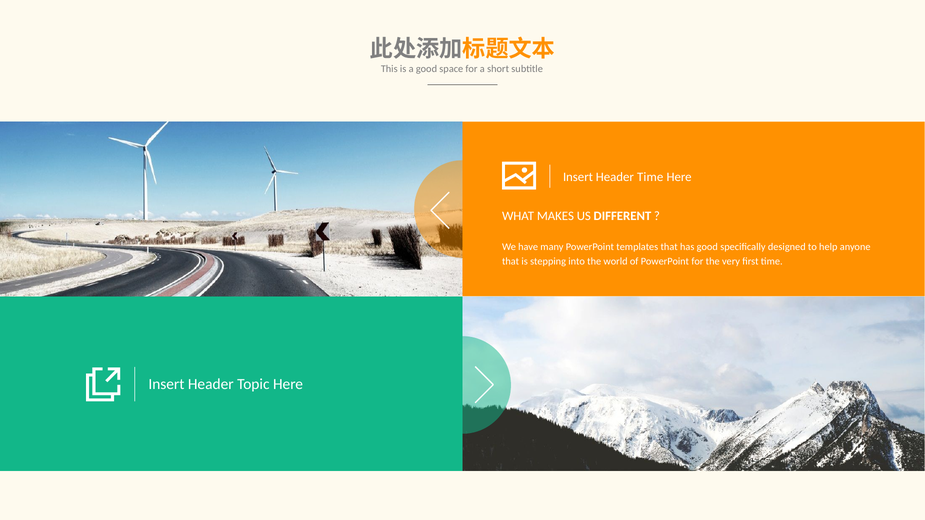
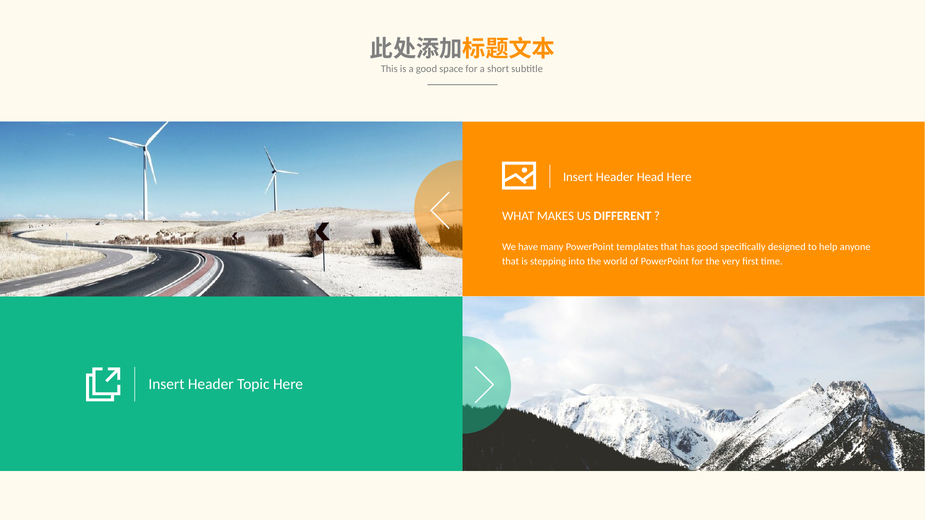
Header Time: Time -> Head
